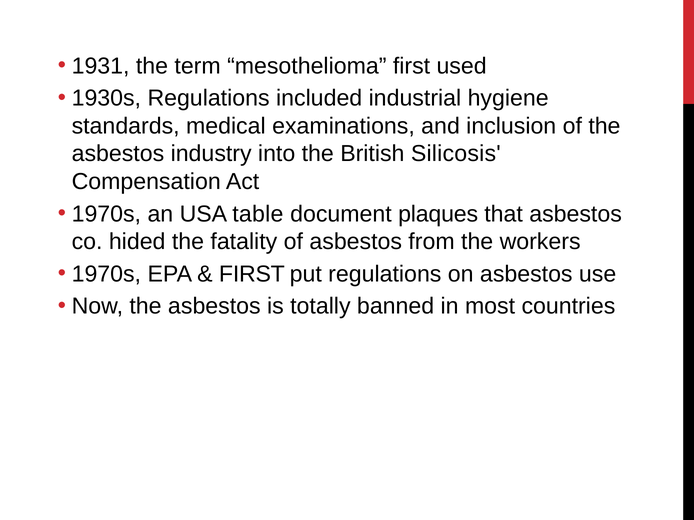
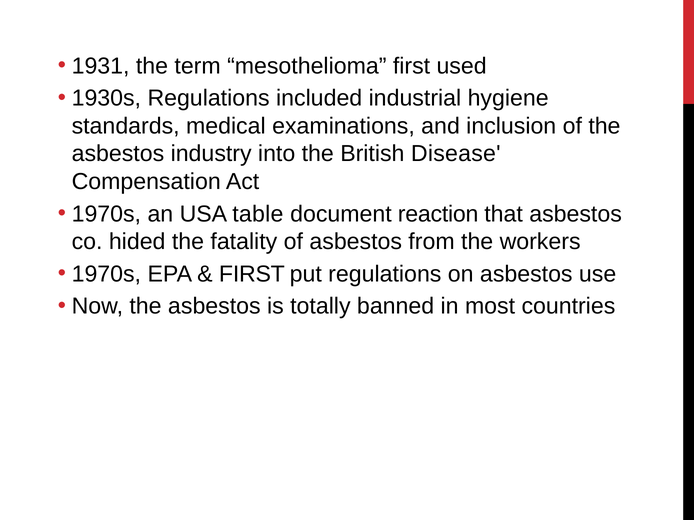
Silicosis: Silicosis -> Disease
plaques: plaques -> reaction
